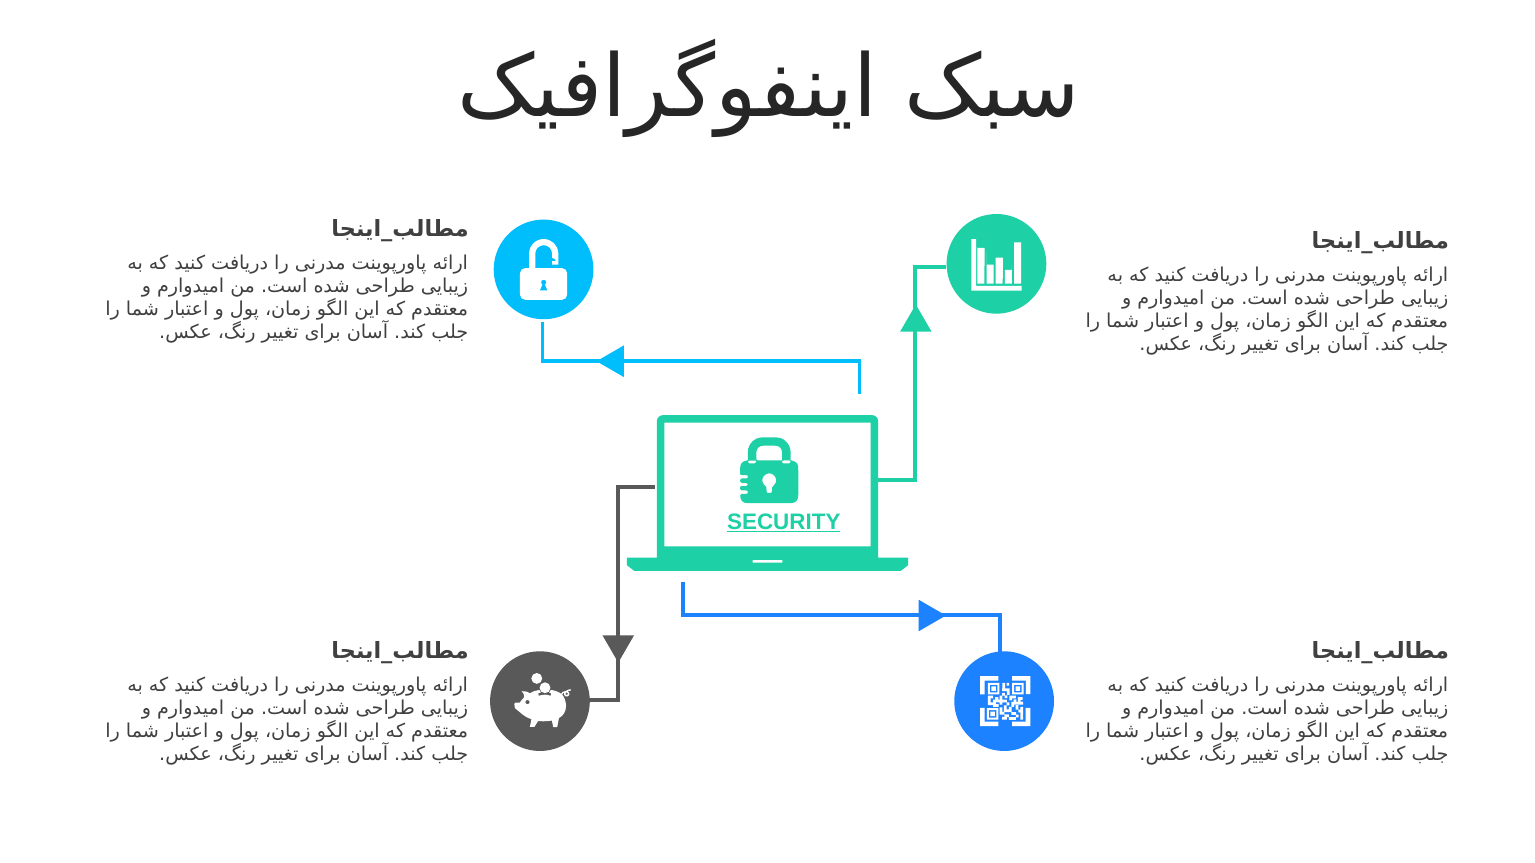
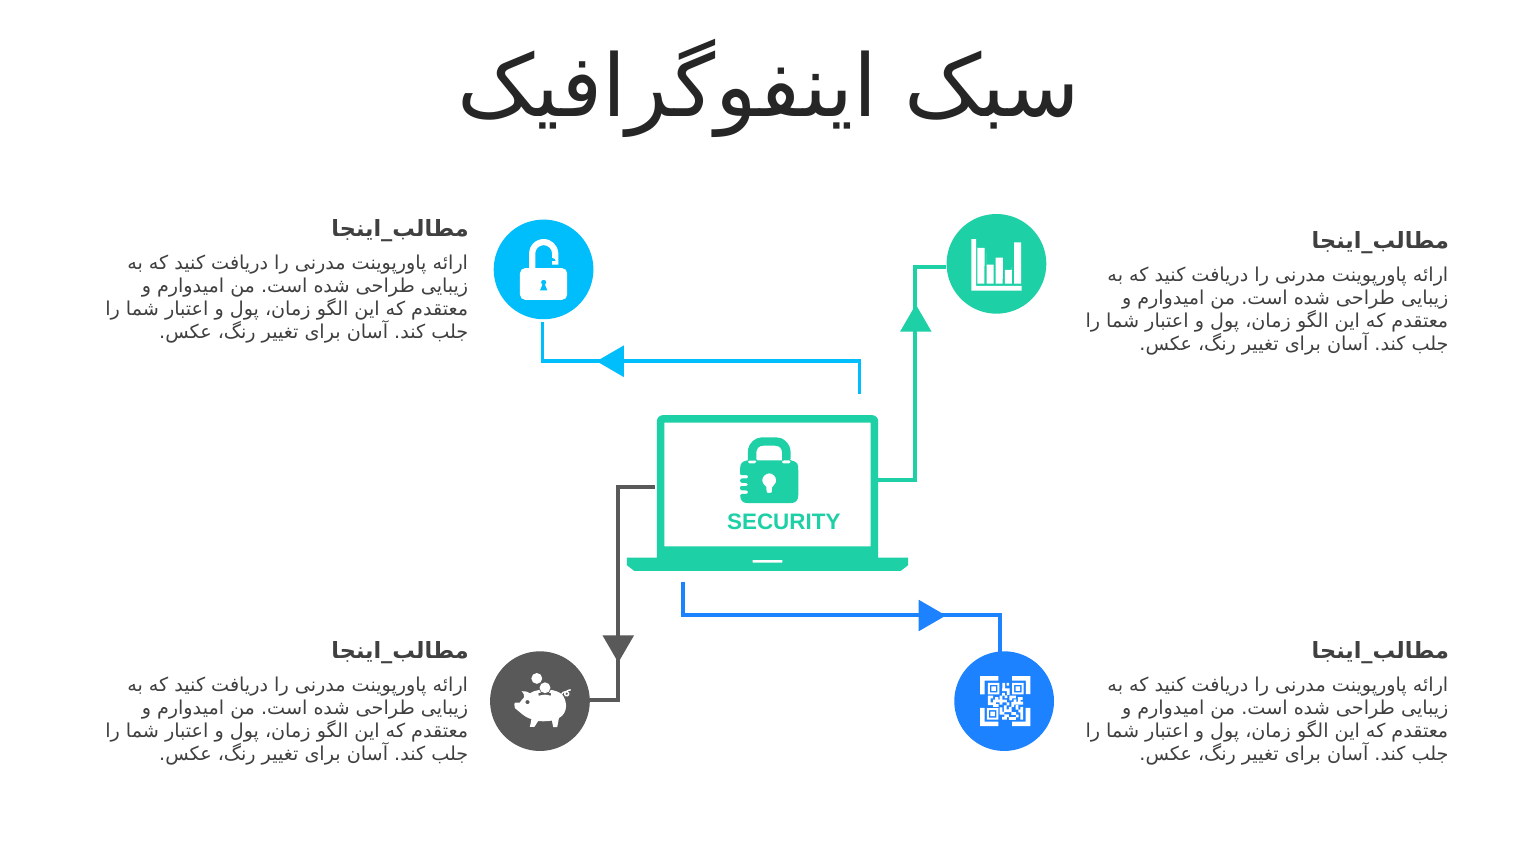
SECURITY underline: present -> none
